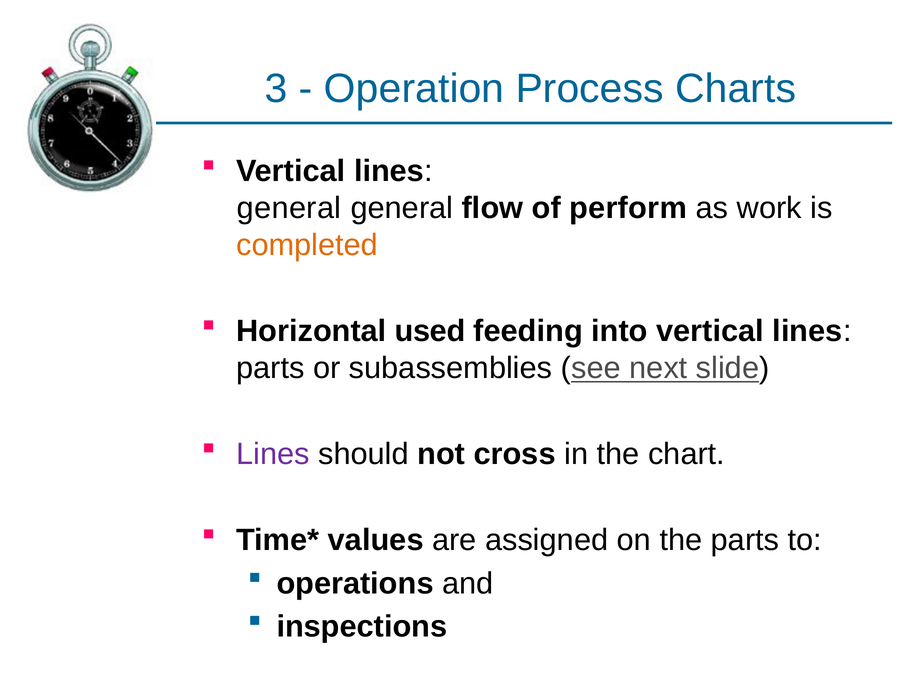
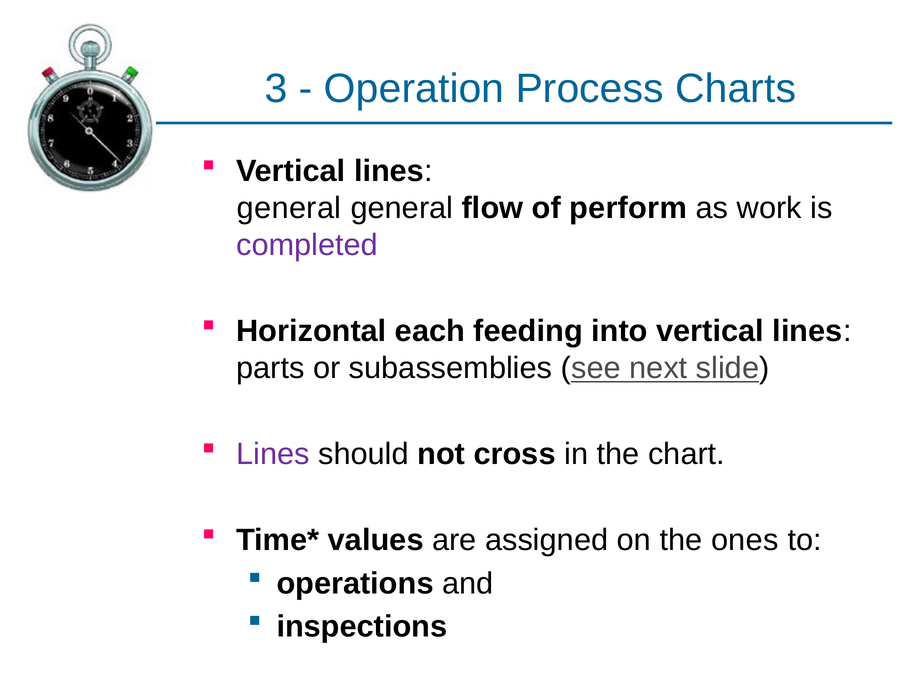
completed colour: orange -> purple
used: used -> each
the parts: parts -> ones
